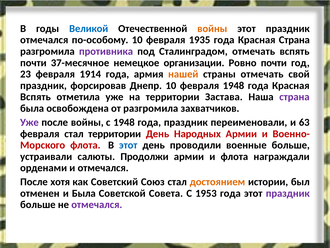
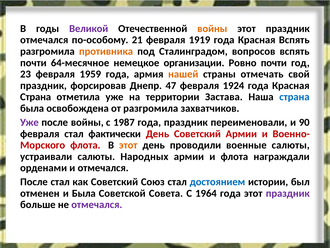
Великой colour: blue -> purple
по-особому 10: 10 -> 21
1935: 1935 -> 1919
Красная Страна: Страна -> Вспять
противника colour: purple -> orange
Сталинградом отмечать: отмечать -> вопросов
37-месячное: 37-месячное -> 64-месячное
1914: 1914 -> 1959
Днепр 10: 10 -> 47
февраля 1948: 1948 -> 1924
Вспять at (35, 97): Вспять -> Страна
страна at (294, 97) colour: purple -> blue
с 1948: 1948 -> 1987
63: 63 -> 90
стал территории: территории -> фактически
День Народных: Народных -> Советский
этот at (128, 145) colour: blue -> orange
военные больше: больше -> салюты
Продолжи: Продолжи -> Народных
После хотя: хотя -> стал
достоянием colour: orange -> blue
1953: 1953 -> 1964
